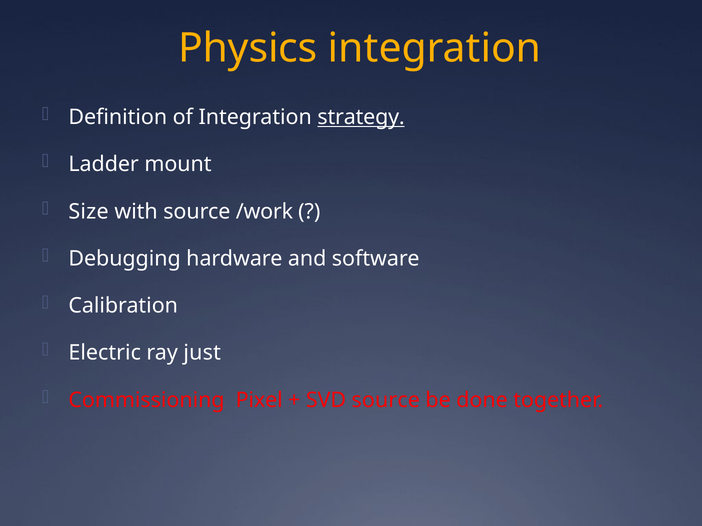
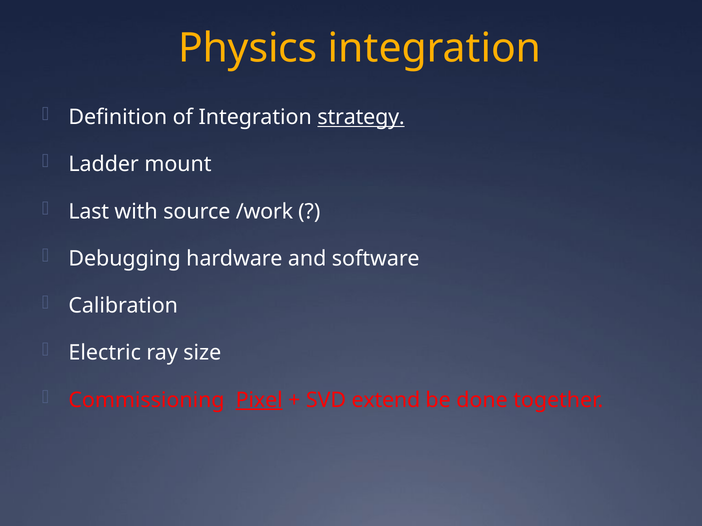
Size: Size -> Last
just: just -> size
Pixel underline: none -> present
SVD source: source -> extend
